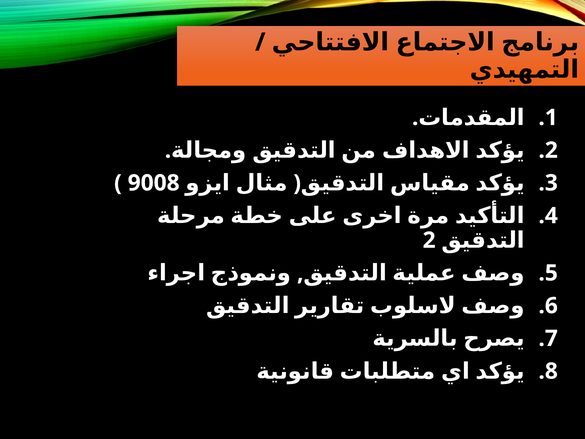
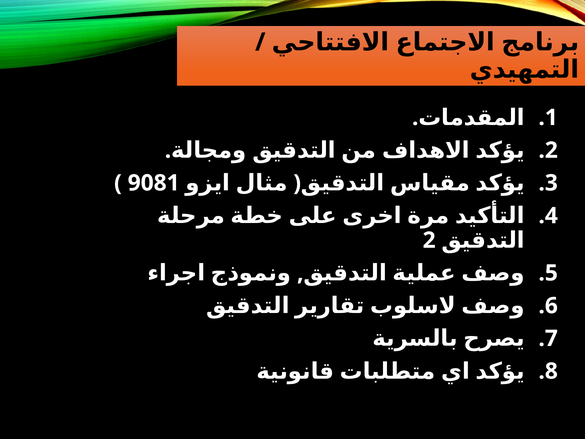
9008: 9008 -> 9081
